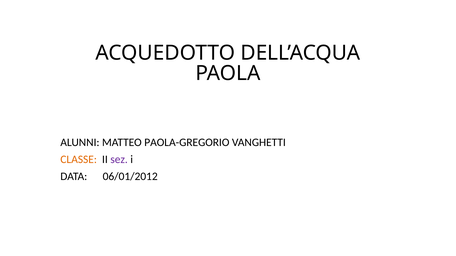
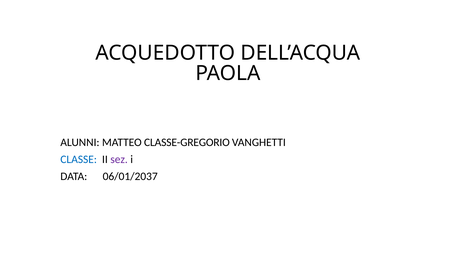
PAOLA-GREGORIO: PAOLA-GREGORIO -> CLASSE-GREGORIO
CLASSE colour: orange -> blue
06/01/2012: 06/01/2012 -> 06/01/2037
